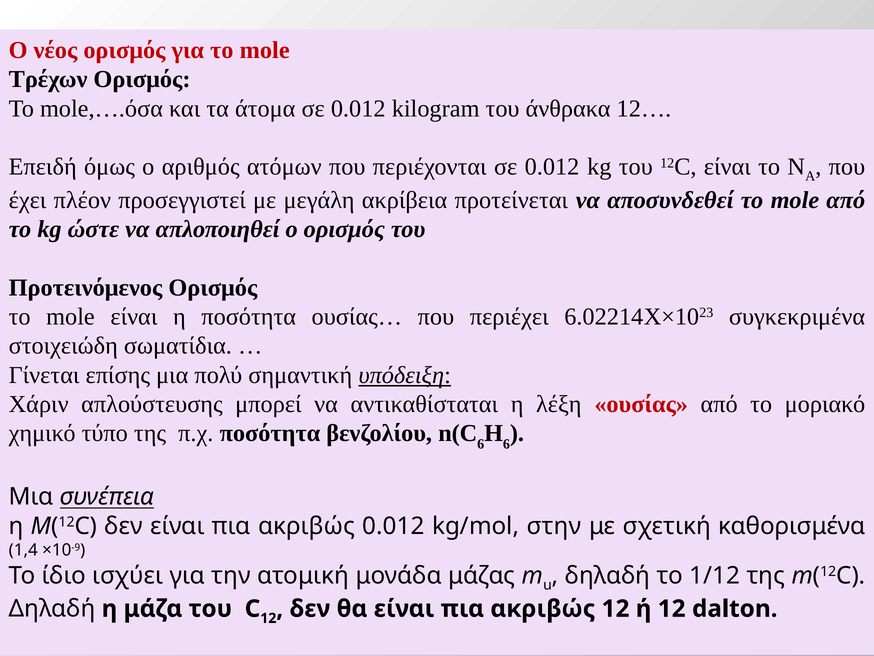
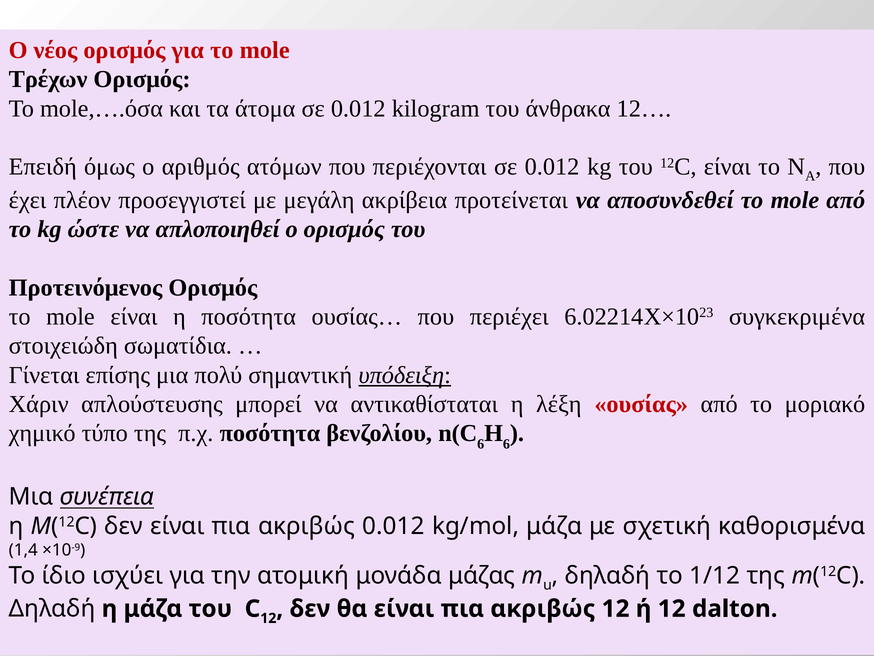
kg/mol στην: στην -> μάζα
